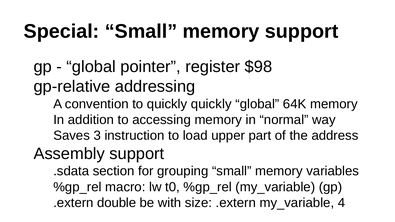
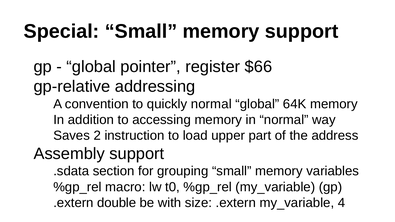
$98: $98 -> $66
quickly quickly: quickly -> normal
3: 3 -> 2
